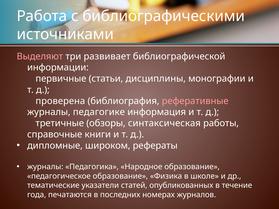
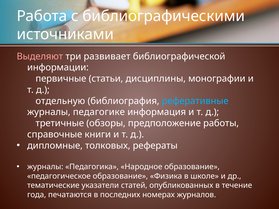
проверена: проверена -> отдельную
реферативные colour: pink -> light blue
синтаксическая: синтаксическая -> предположение
широком: широком -> толковых
